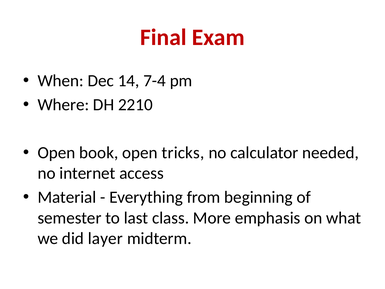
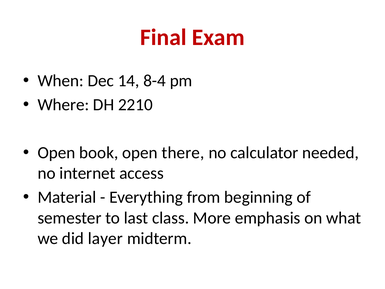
7-4: 7-4 -> 8-4
tricks: tricks -> there
